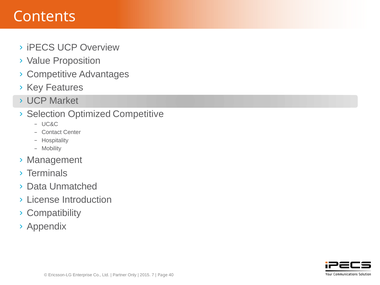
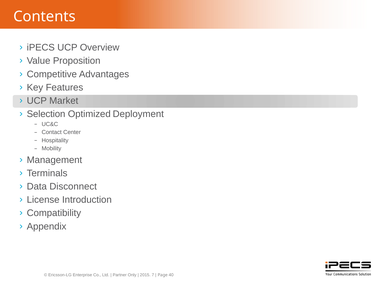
Optimized Competitive: Competitive -> Deployment
Unmatched: Unmatched -> Disconnect
